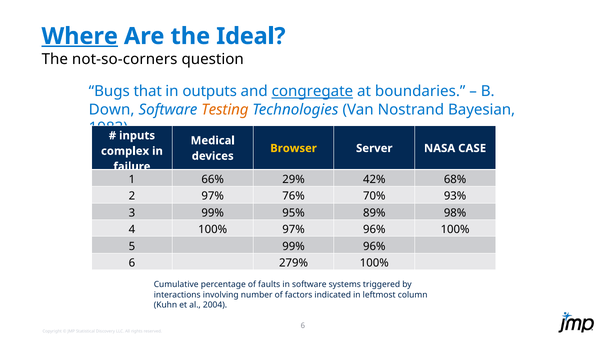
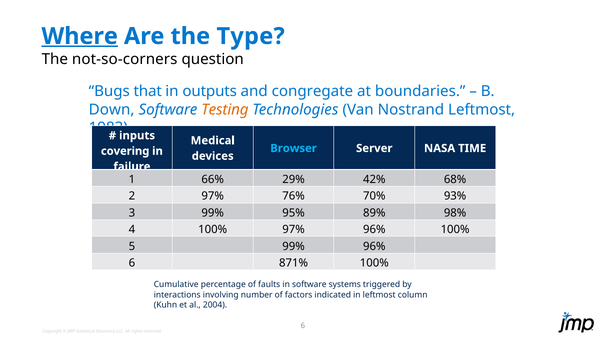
Ideal: Ideal -> Type
congregate underline: present -> none
Nostrand Bayesian: Bayesian -> Leftmost
Browser colour: yellow -> light blue
CASE: CASE -> TIME
complex: complex -> covering
279%: 279% -> 871%
